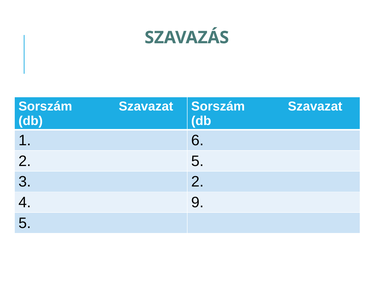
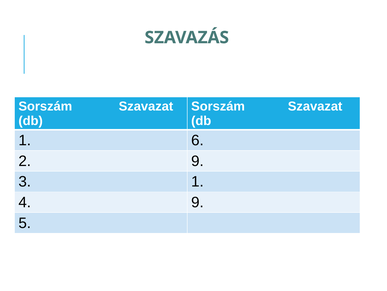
2 5: 5 -> 9
3 2: 2 -> 1
